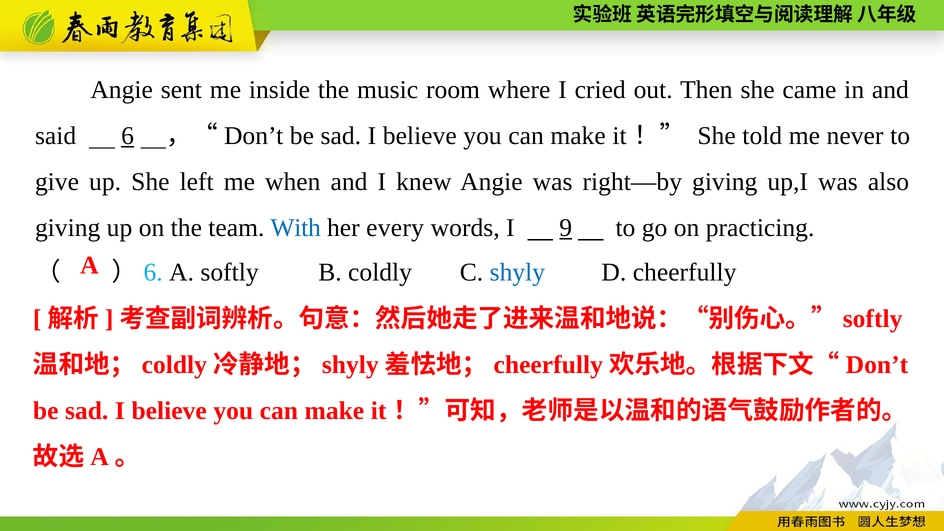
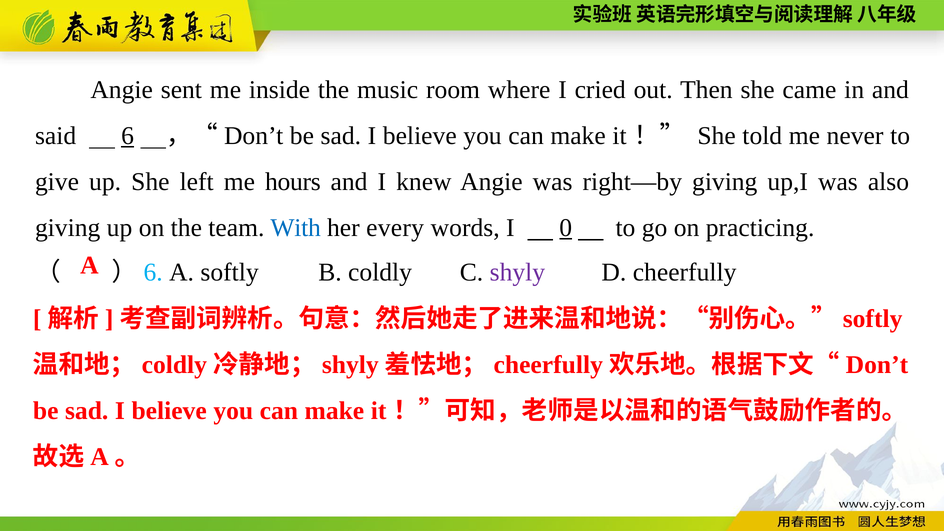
when: when -> hours
9: 9 -> 0
shyly colour: blue -> purple
